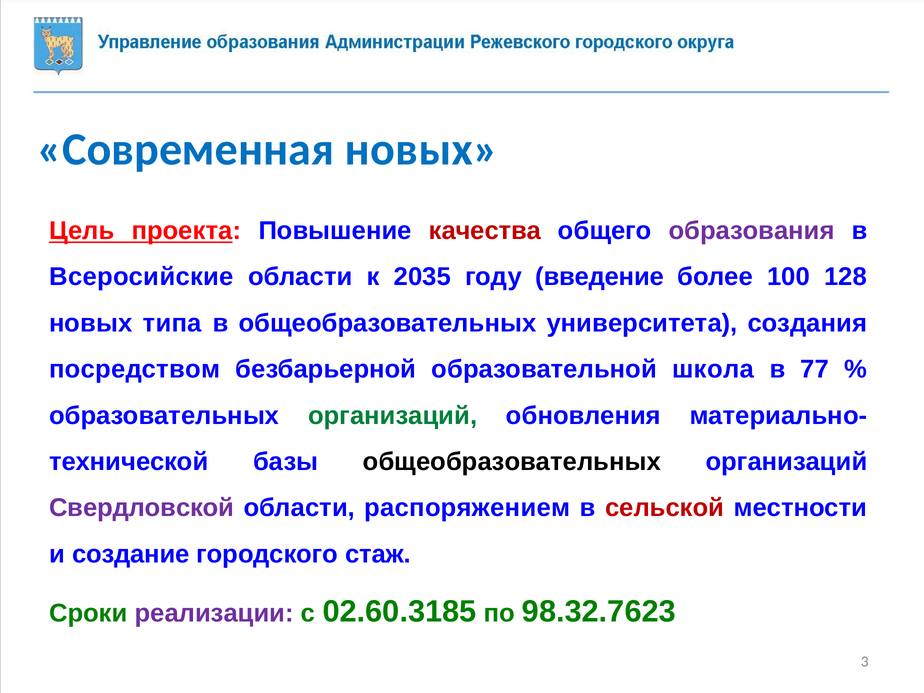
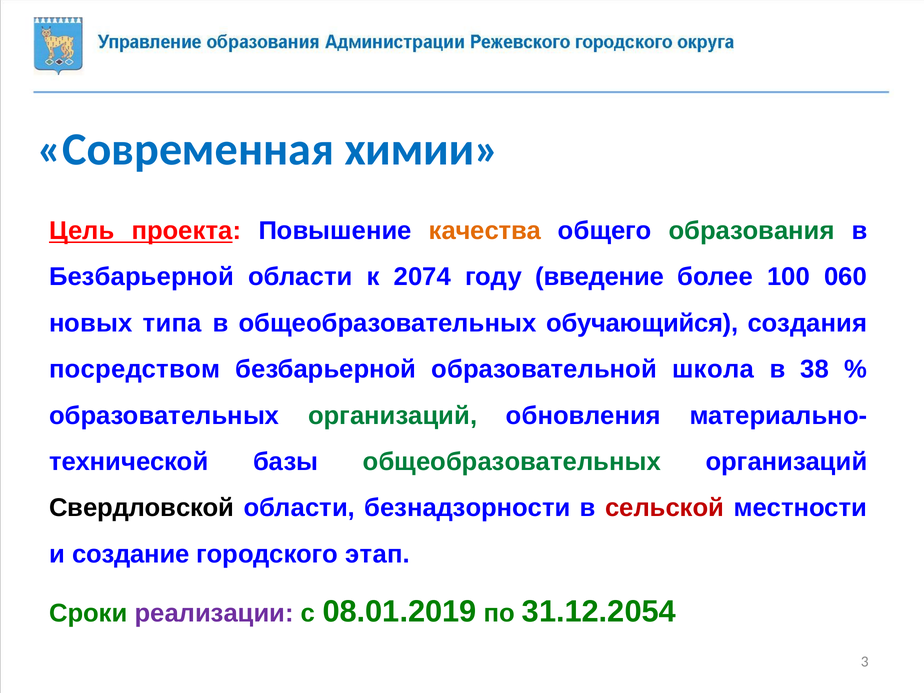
Современная новых: новых -> химии
качества colour: red -> orange
образования colour: purple -> green
Всеросийские at (141, 277): Всеросийские -> Безбарьерной
2035: 2035 -> 2074
128: 128 -> 060
университета: университета -> обучающийся
77: 77 -> 38
общеобразовательных at (512, 462) colour: black -> green
Свердловской colour: purple -> black
распоряжением: распоряжением -> безнадзорности
стаж: стаж -> этап
02.60.3185: 02.60.3185 -> 08.01.2019
98.32.7623: 98.32.7623 -> 31.12.2054
